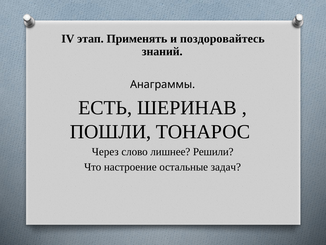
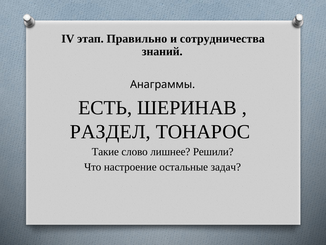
Применять: Применять -> Правильно
поздоровайтесь: поздоровайтесь -> сотрудничества
ПОШЛИ: ПОШЛИ -> РАЗДЕЛ
Через: Через -> Такие
